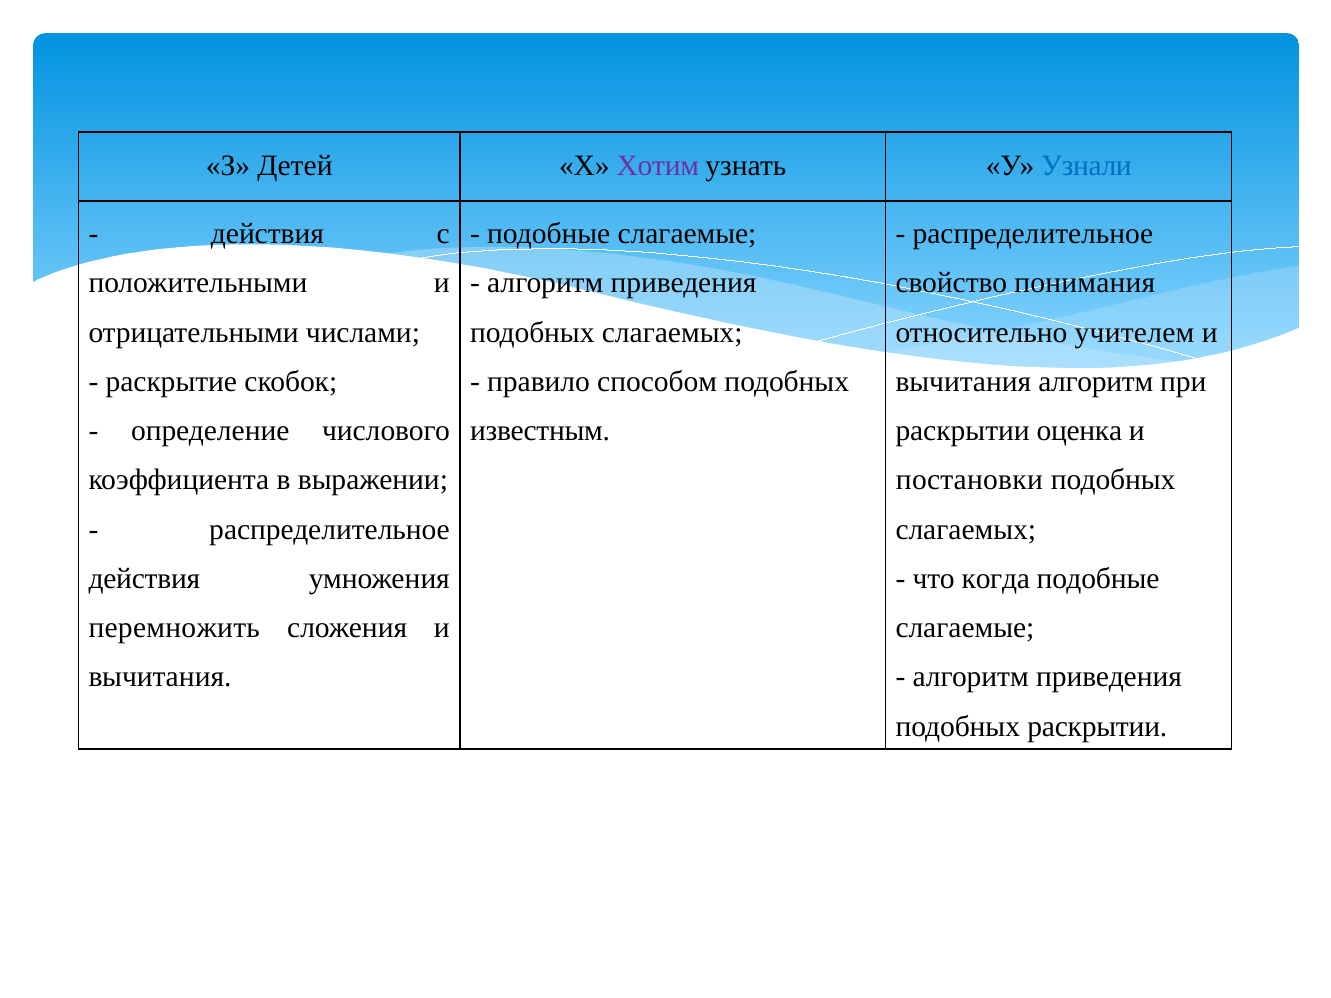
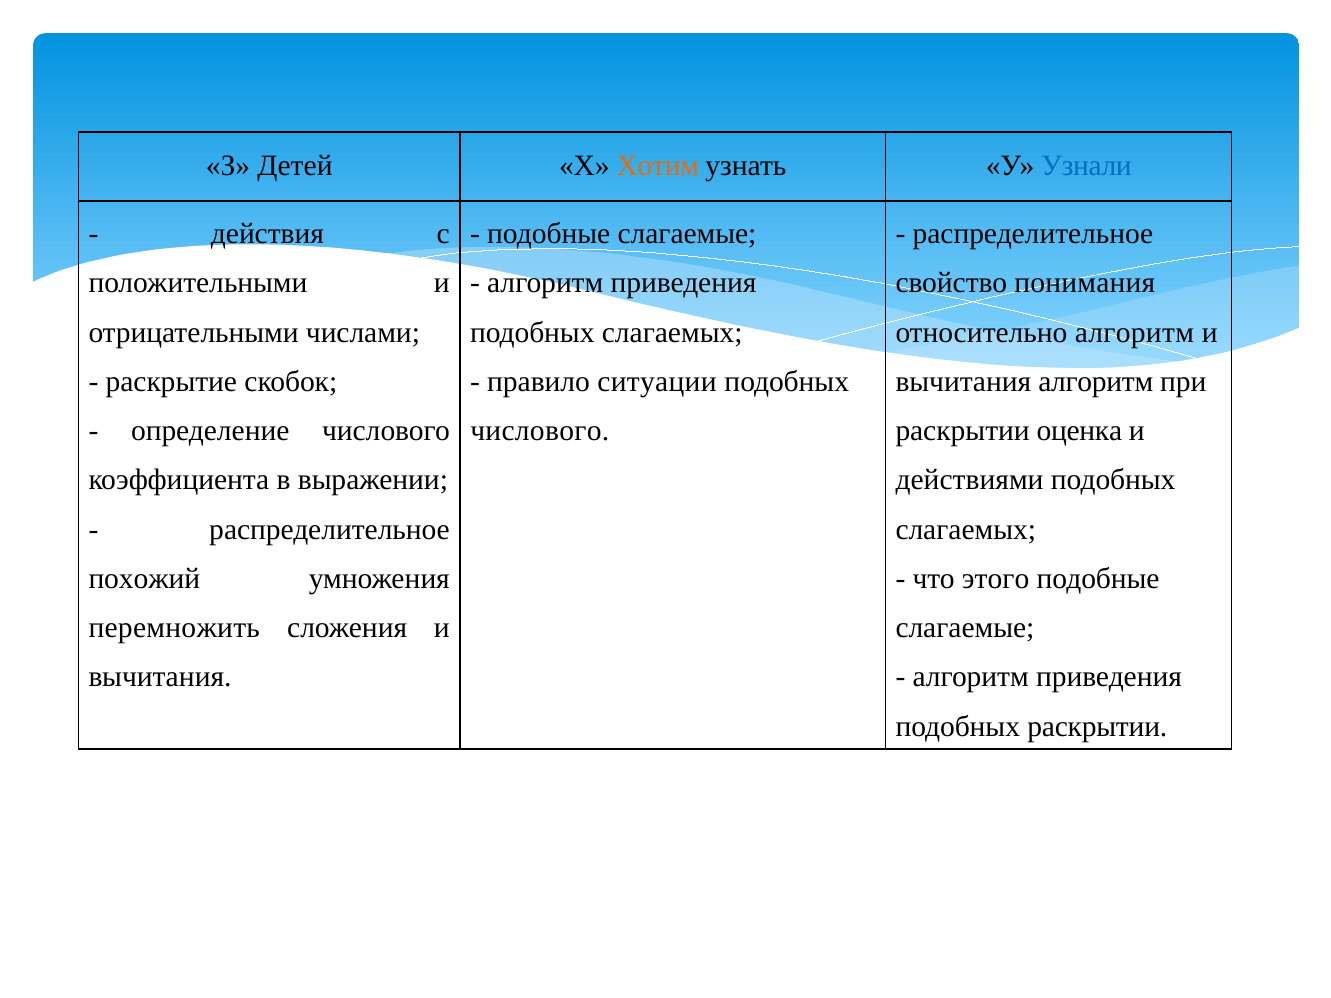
Хотим colour: purple -> orange
относительно учителем: учителем -> алгоритм
способом: способом -> ситуации
известным at (540, 431): известным -> числового
постановки: постановки -> действиями
действия at (144, 579): действия -> похожий
когда: когда -> этого
